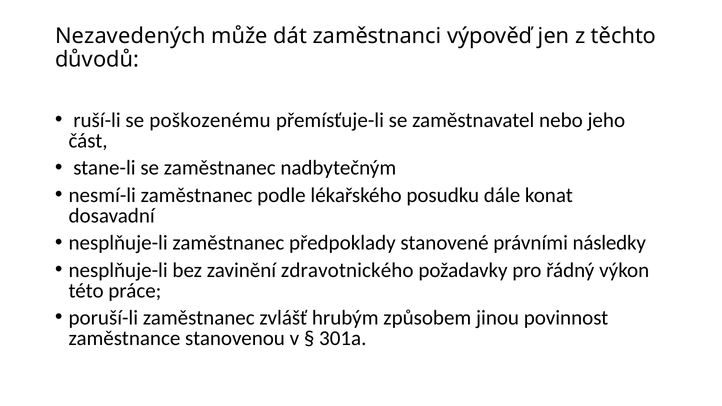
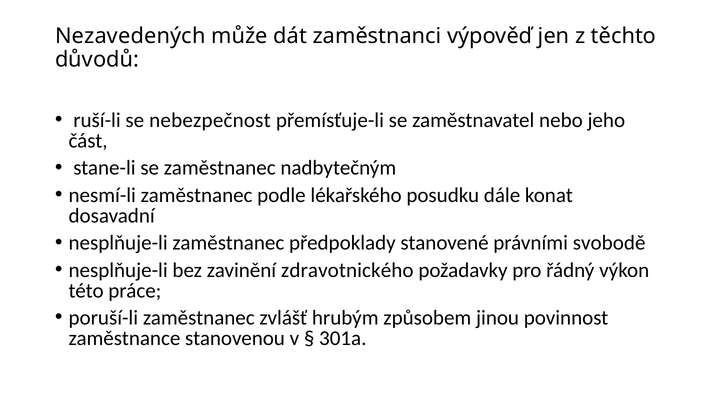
poškozenému: poškozenému -> nebezpečnost
následky: následky -> svobodě
